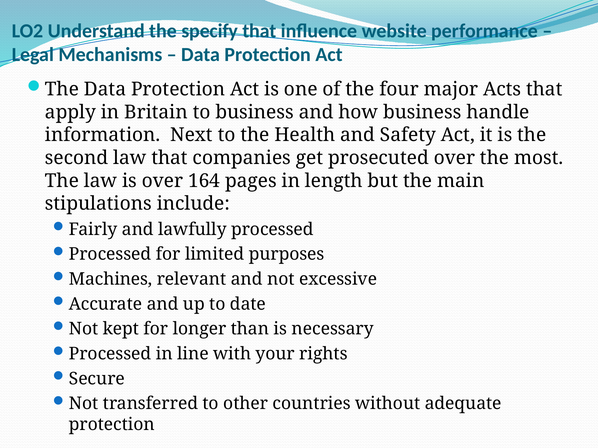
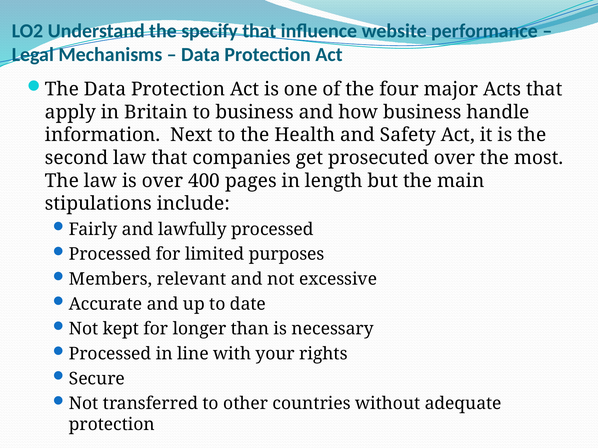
164: 164 -> 400
Machines: Machines -> Members
